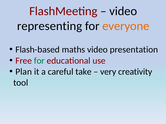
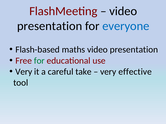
representing at (50, 26): representing -> presentation
everyone colour: orange -> blue
Plan at (24, 72): Plan -> Very
creativity: creativity -> effective
